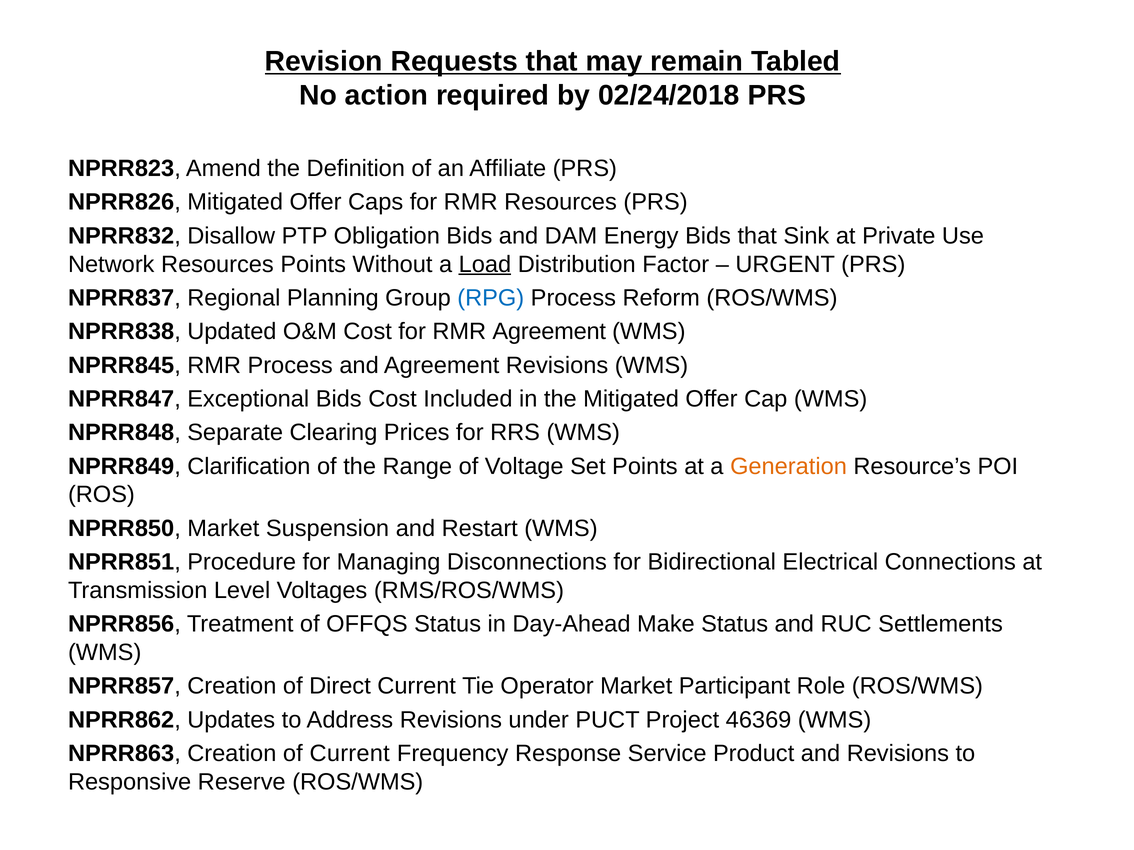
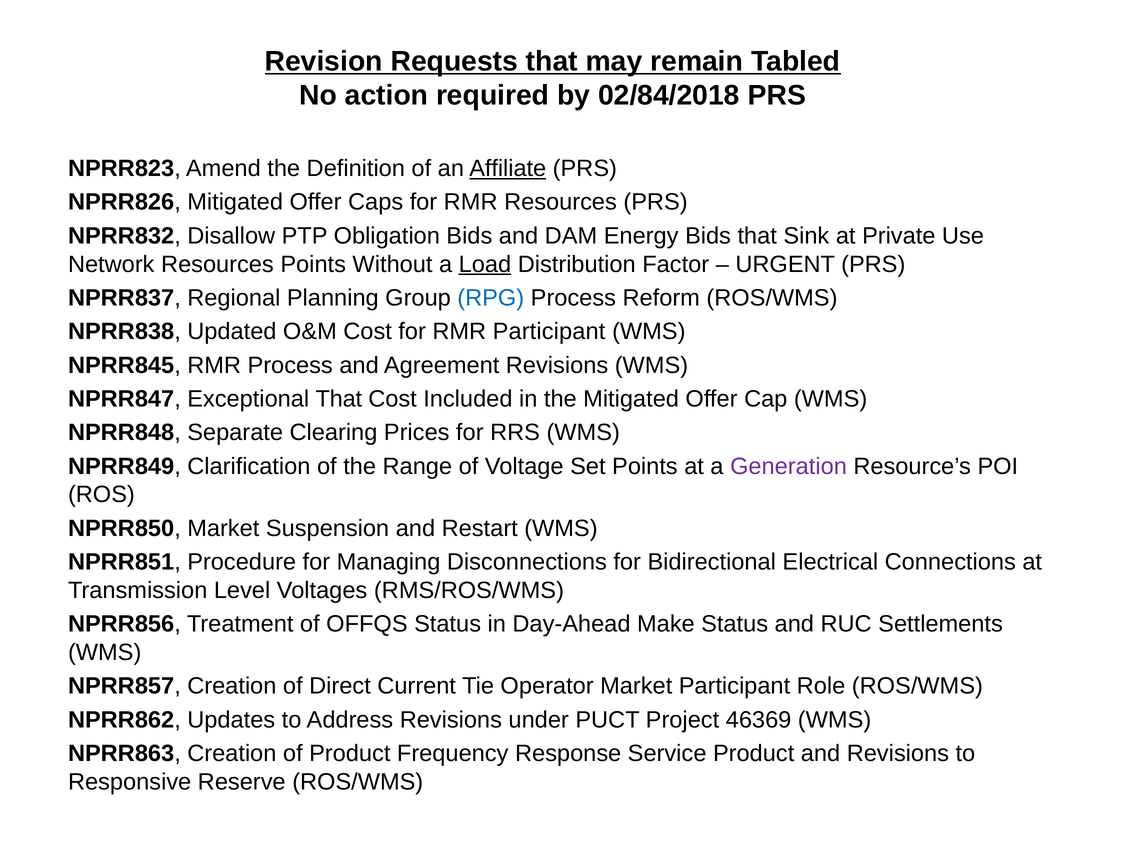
02/24/2018: 02/24/2018 -> 02/84/2018
Affiliate underline: none -> present
RMR Agreement: Agreement -> Participant
Exceptional Bids: Bids -> That
Generation colour: orange -> purple
of Current: Current -> Product
